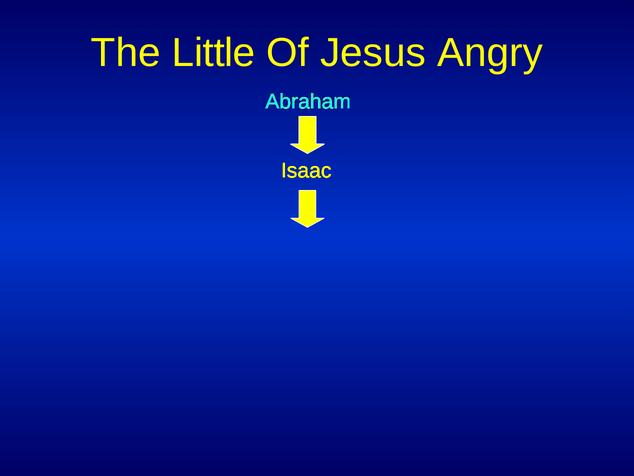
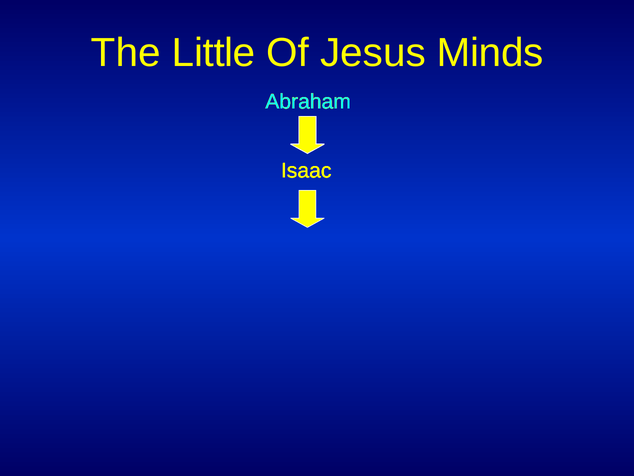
Angry: Angry -> Minds
